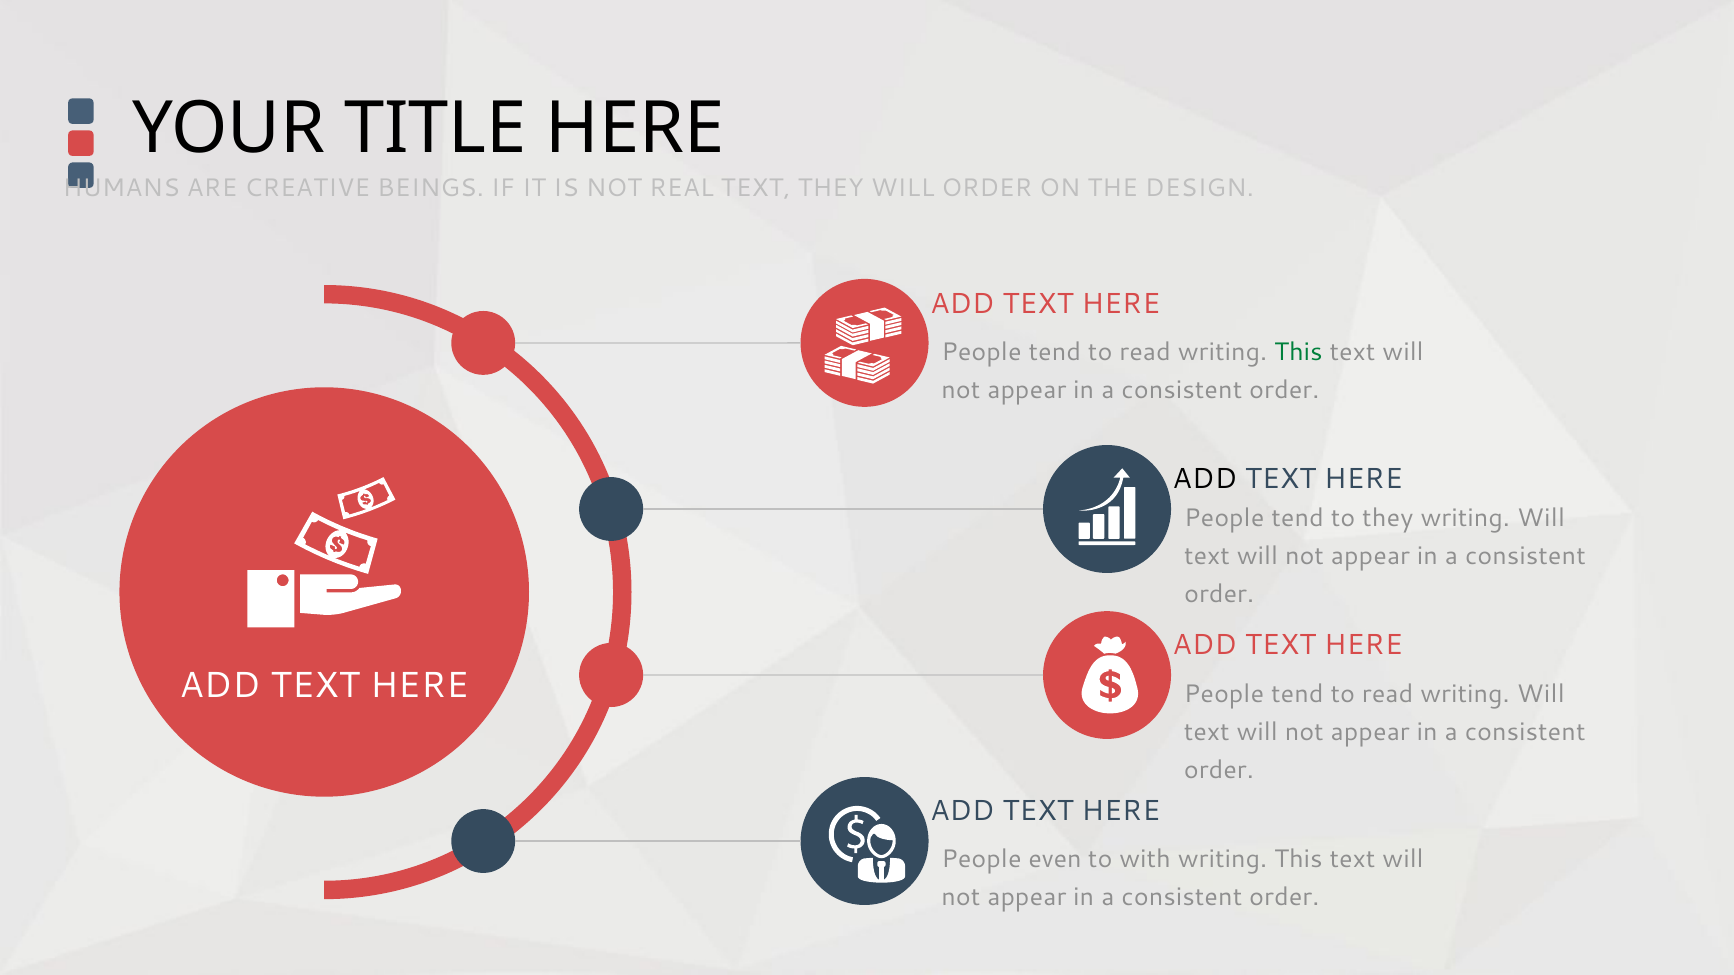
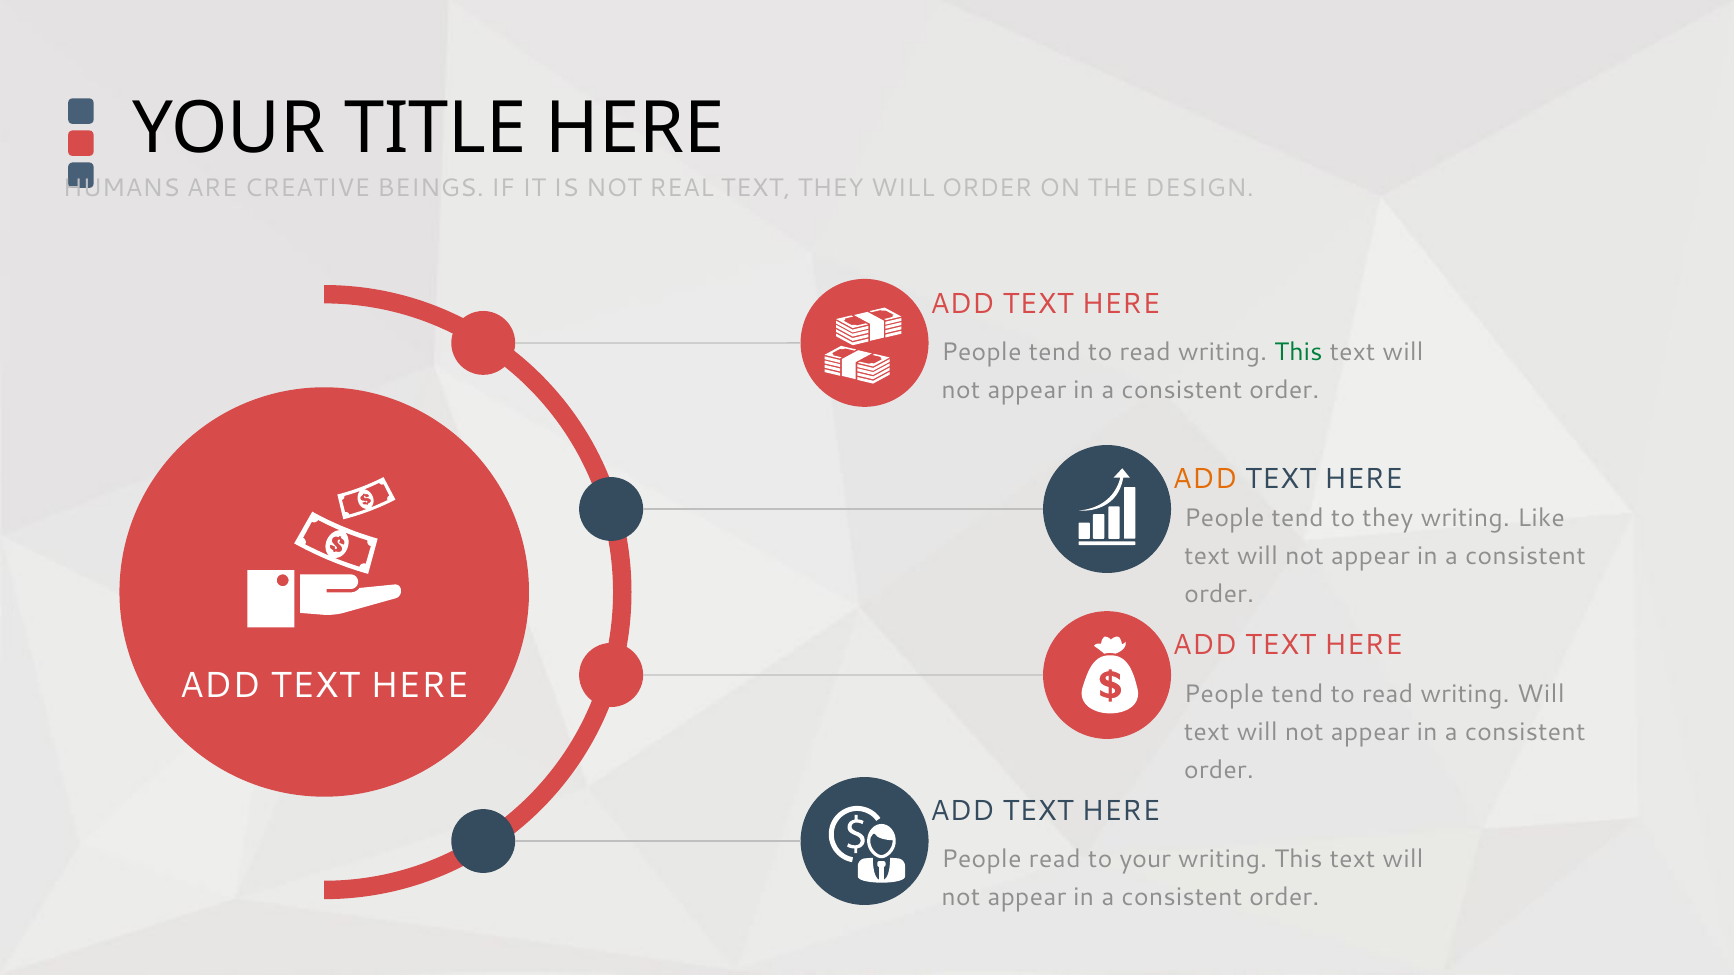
ADD at (1205, 480) colour: black -> orange
Will at (1541, 519): Will -> Like
People even: even -> read
to with: with -> your
